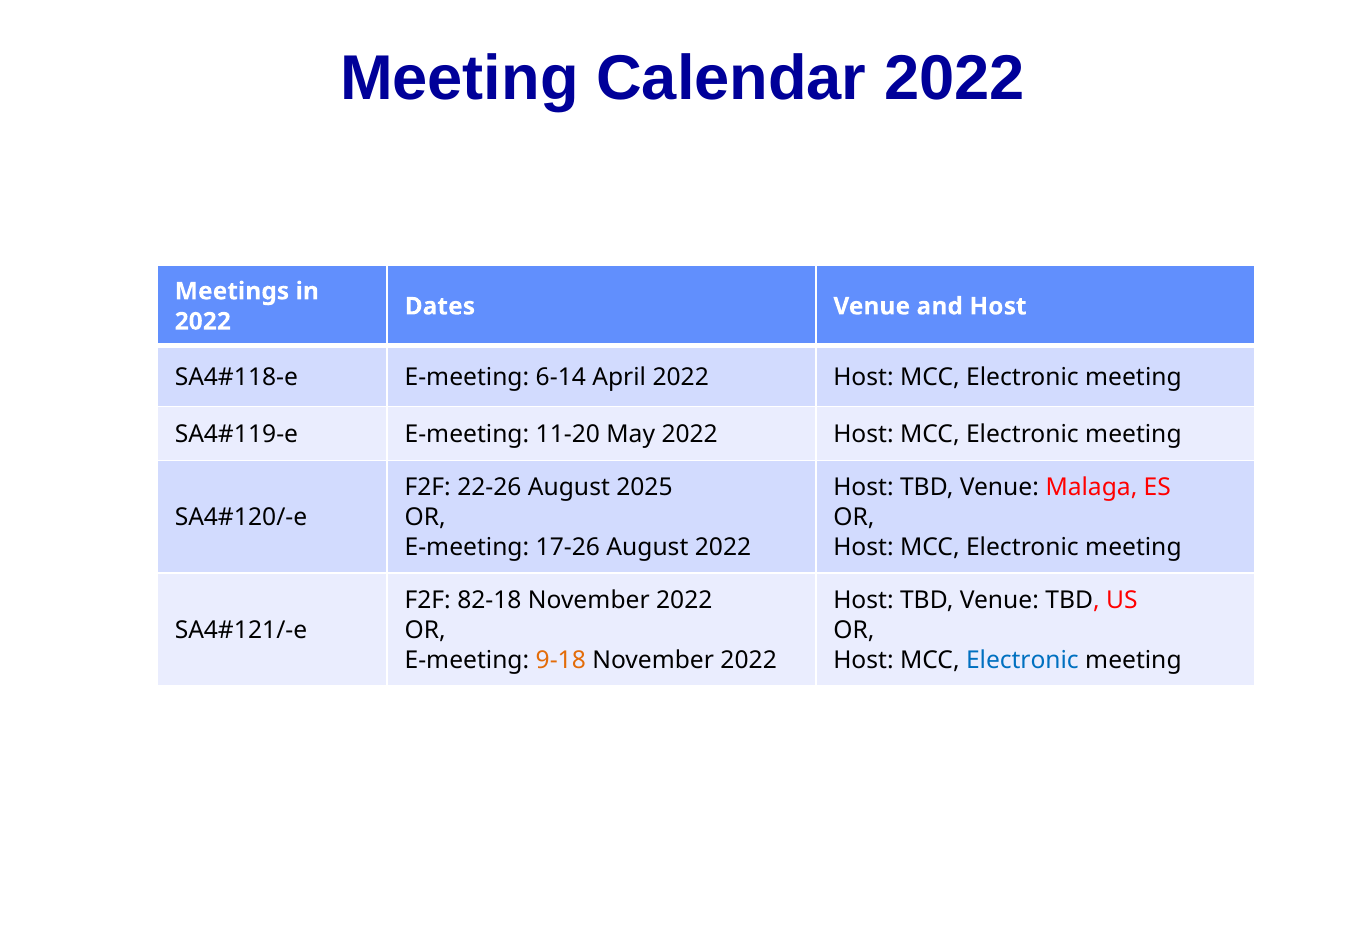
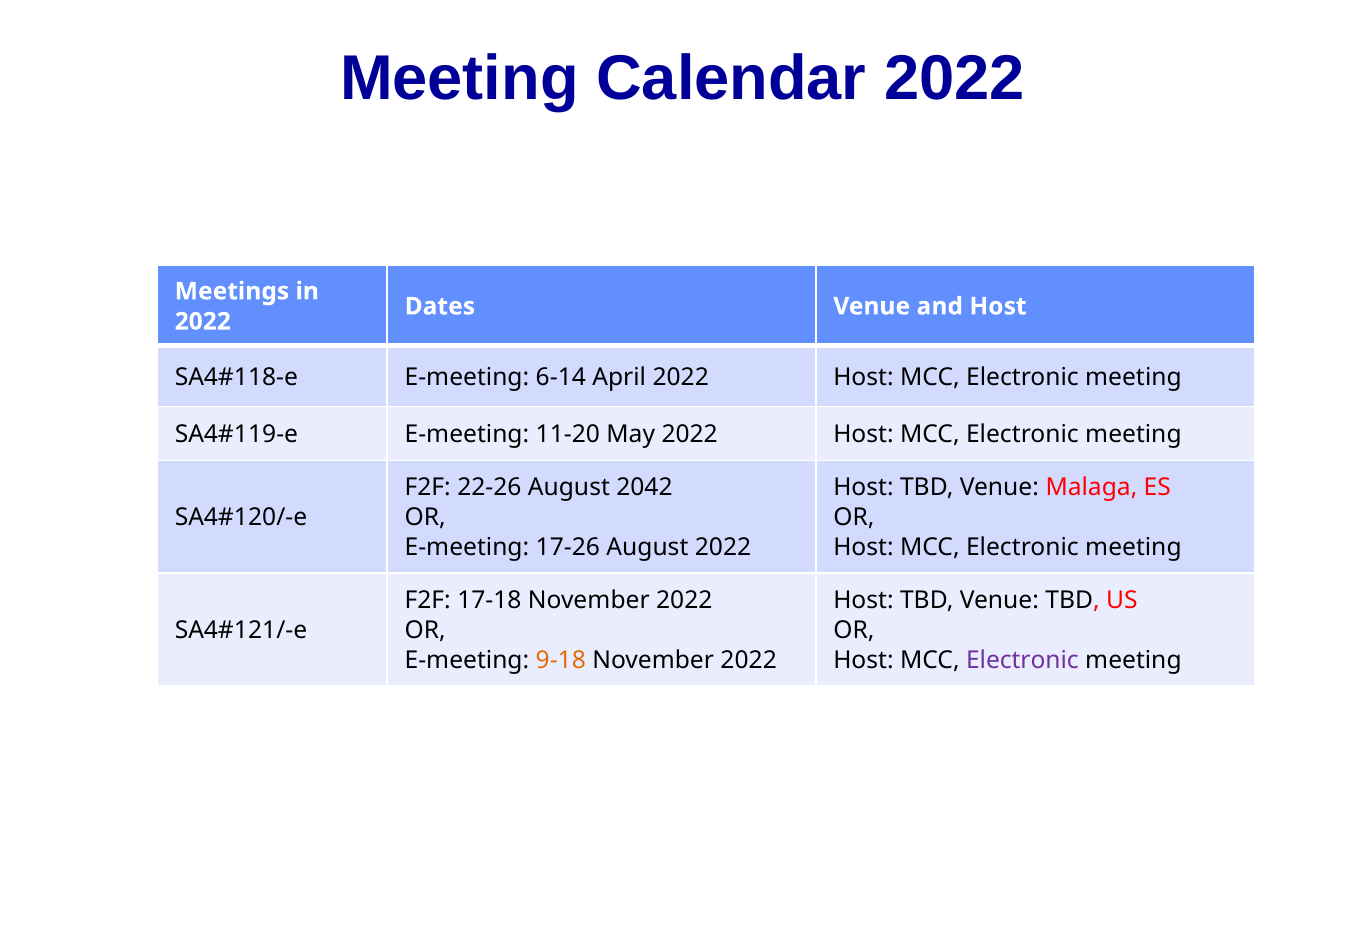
2025: 2025 -> 2042
82-18: 82-18 -> 17-18
Electronic at (1022, 660) colour: blue -> purple
